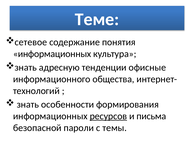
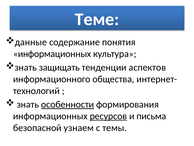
сетевое: сетевое -> данные
адресную: адресную -> защищать
офисные: офисные -> аспектов
особенности underline: none -> present
пароли: пароли -> узнаем
